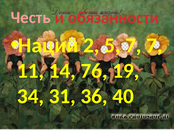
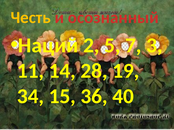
Честь colour: pink -> yellow
обязанности: обязанности -> осознанный
7 7: 7 -> 3
76: 76 -> 28
31: 31 -> 15
